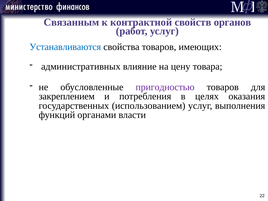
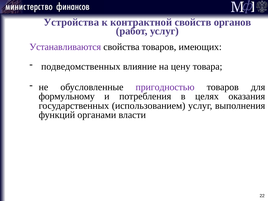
Связанным: Связанным -> Устройства
Устанавливаются colour: blue -> purple
административных: административных -> подведомственных
закреплением: закреплением -> формульному
